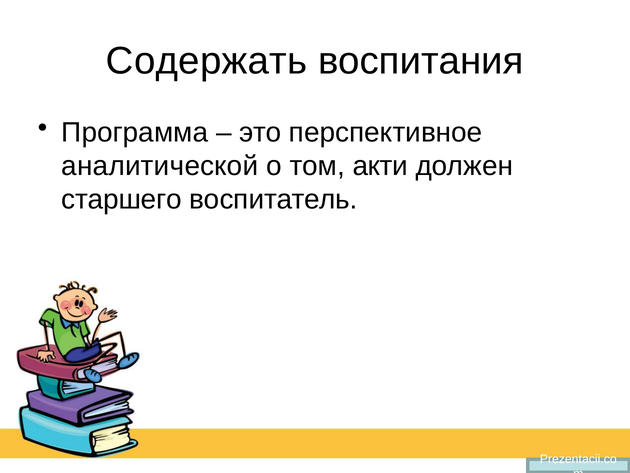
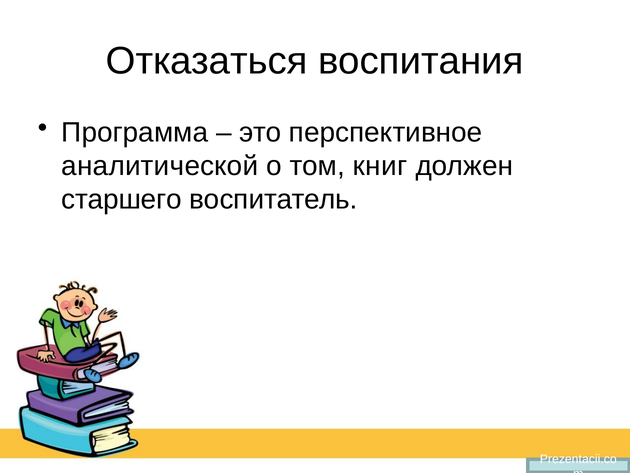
Содержать: Содержать -> Отказаться
акти: акти -> книг
